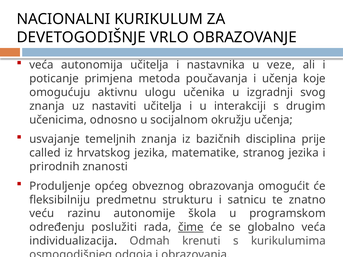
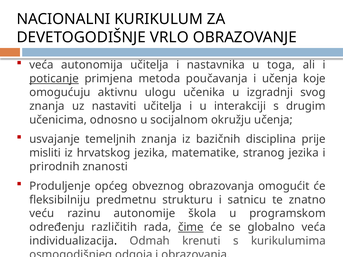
veze: veze -> toga
poticanje underline: none -> present
called: called -> misliti
poslužiti: poslužiti -> različitih
